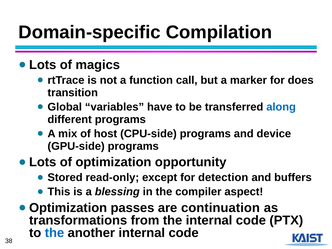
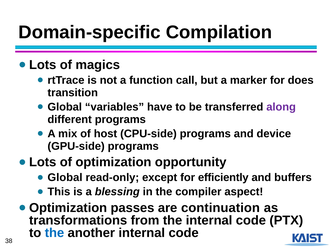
along colour: blue -> purple
Stored at (65, 177): Stored -> Global
detection: detection -> efficiently
